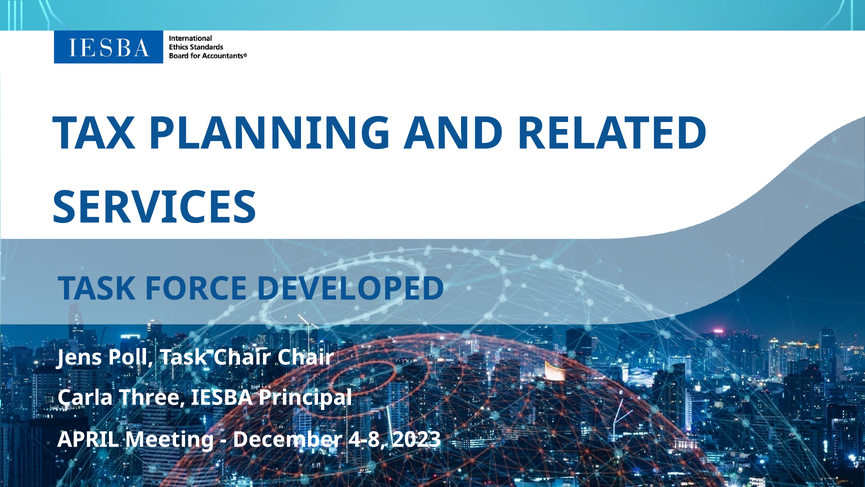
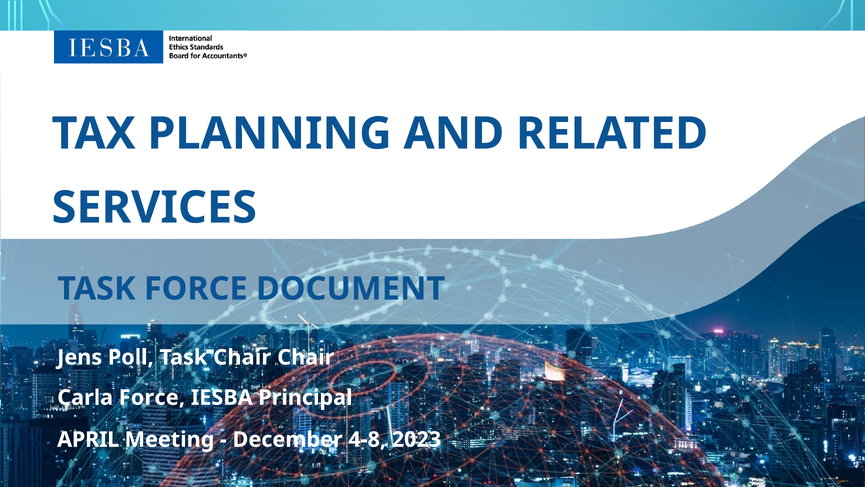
DEVELOPED: DEVELOPED -> DOCUMENT
Carla Three: Three -> Force
